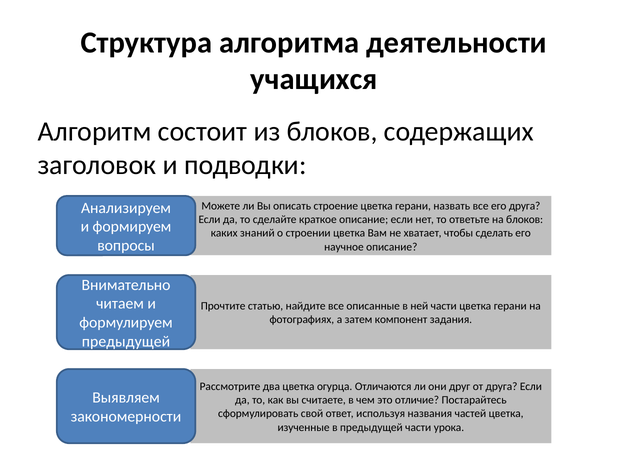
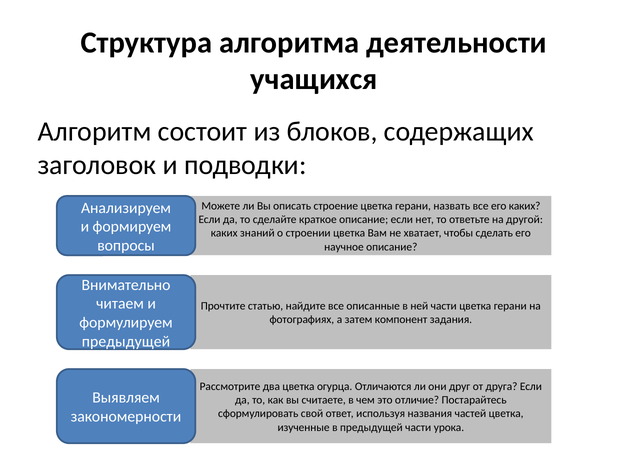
его друга: друга -> каких
на блоков: блоков -> другой
